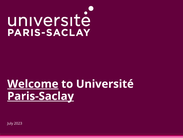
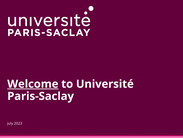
Paris-Saclay underline: present -> none
